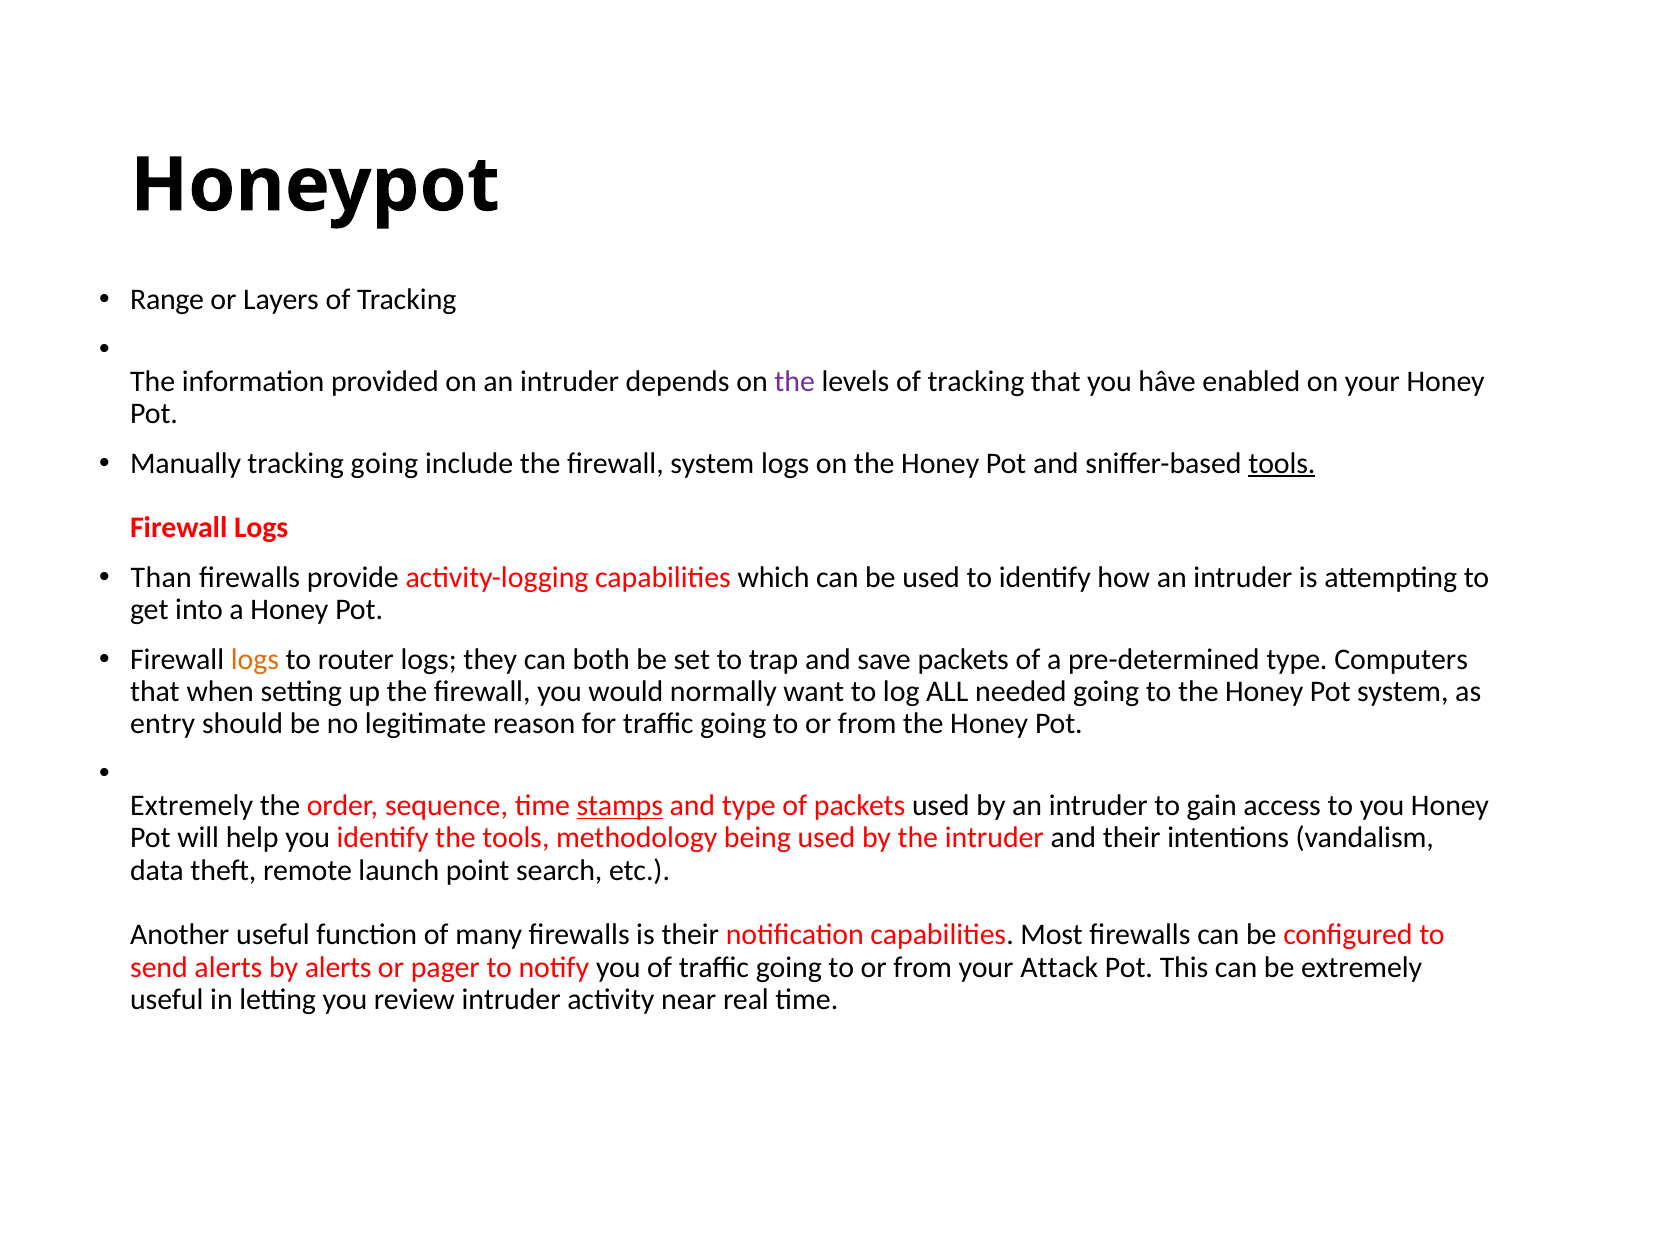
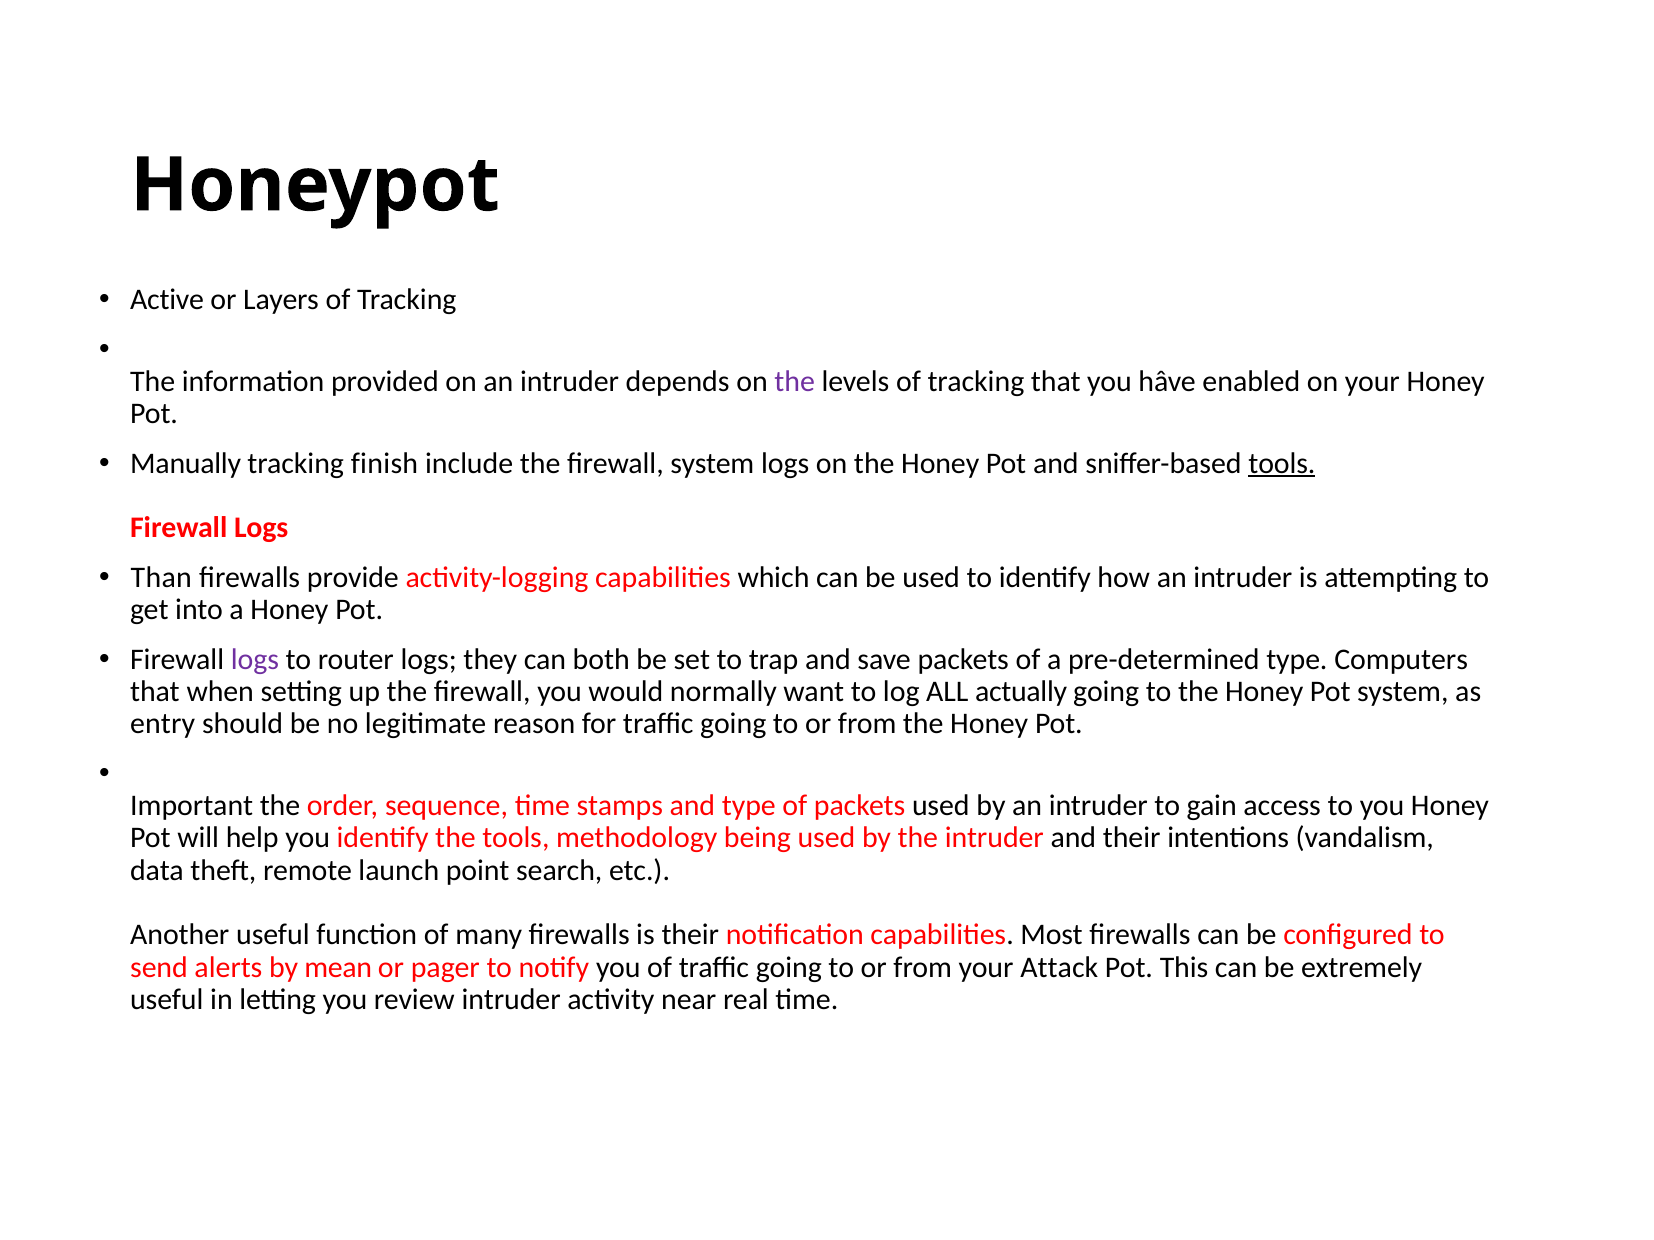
Range: Range -> Active
tracking going: going -> finish
logs at (255, 660) colour: orange -> purple
needed: needed -> actually
Extremely at (192, 806): Extremely -> Important
stamps underline: present -> none
by alerts: alerts -> mean
